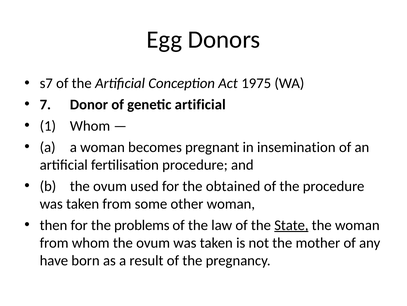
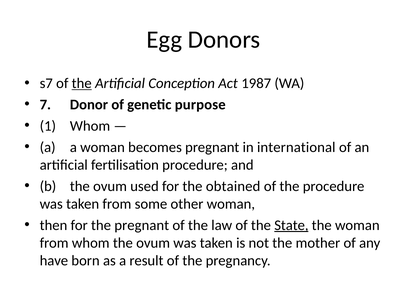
the at (82, 83) underline: none -> present
1975: 1975 -> 1987
genetic artificial: artificial -> purpose
insemination: insemination -> international
the problems: problems -> pregnant
